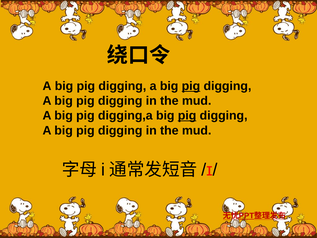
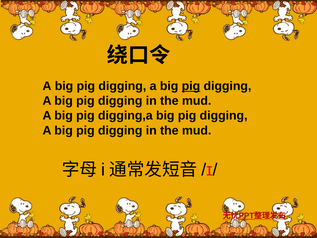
pig at (187, 116) underline: present -> none
